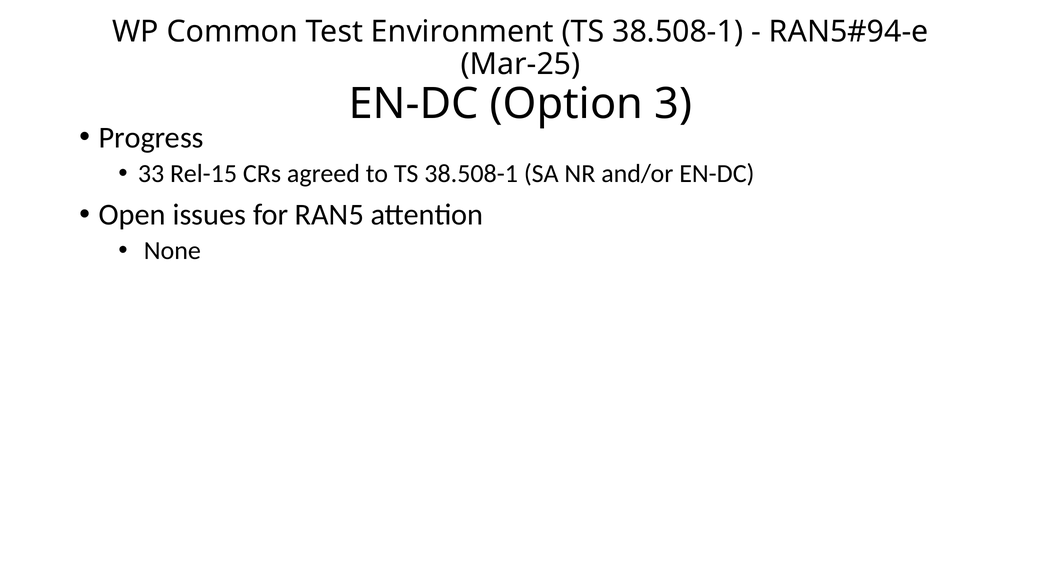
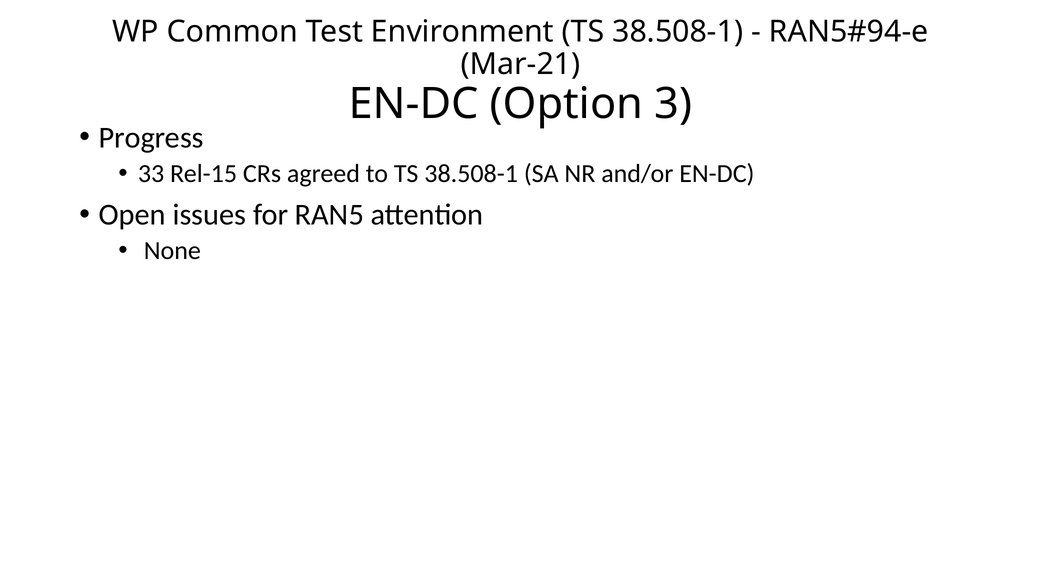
Mar-25: Mar-25 -> Mar-21
